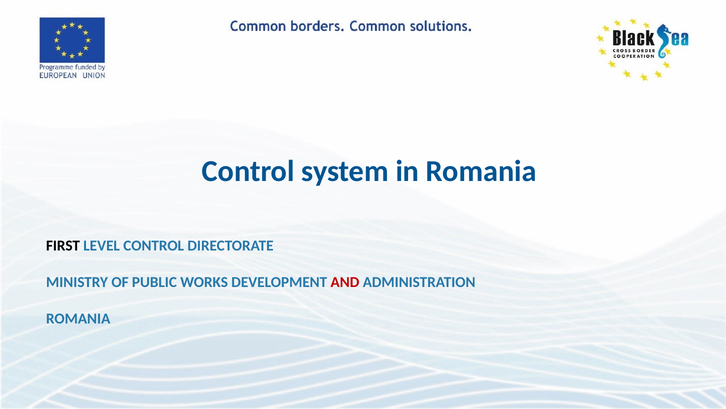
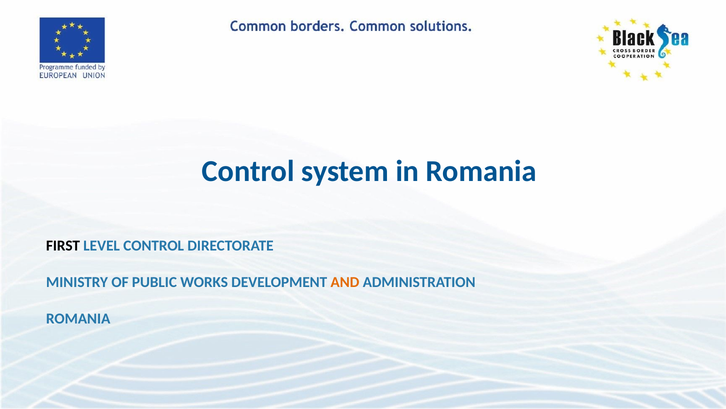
AND colour: red -> orange
